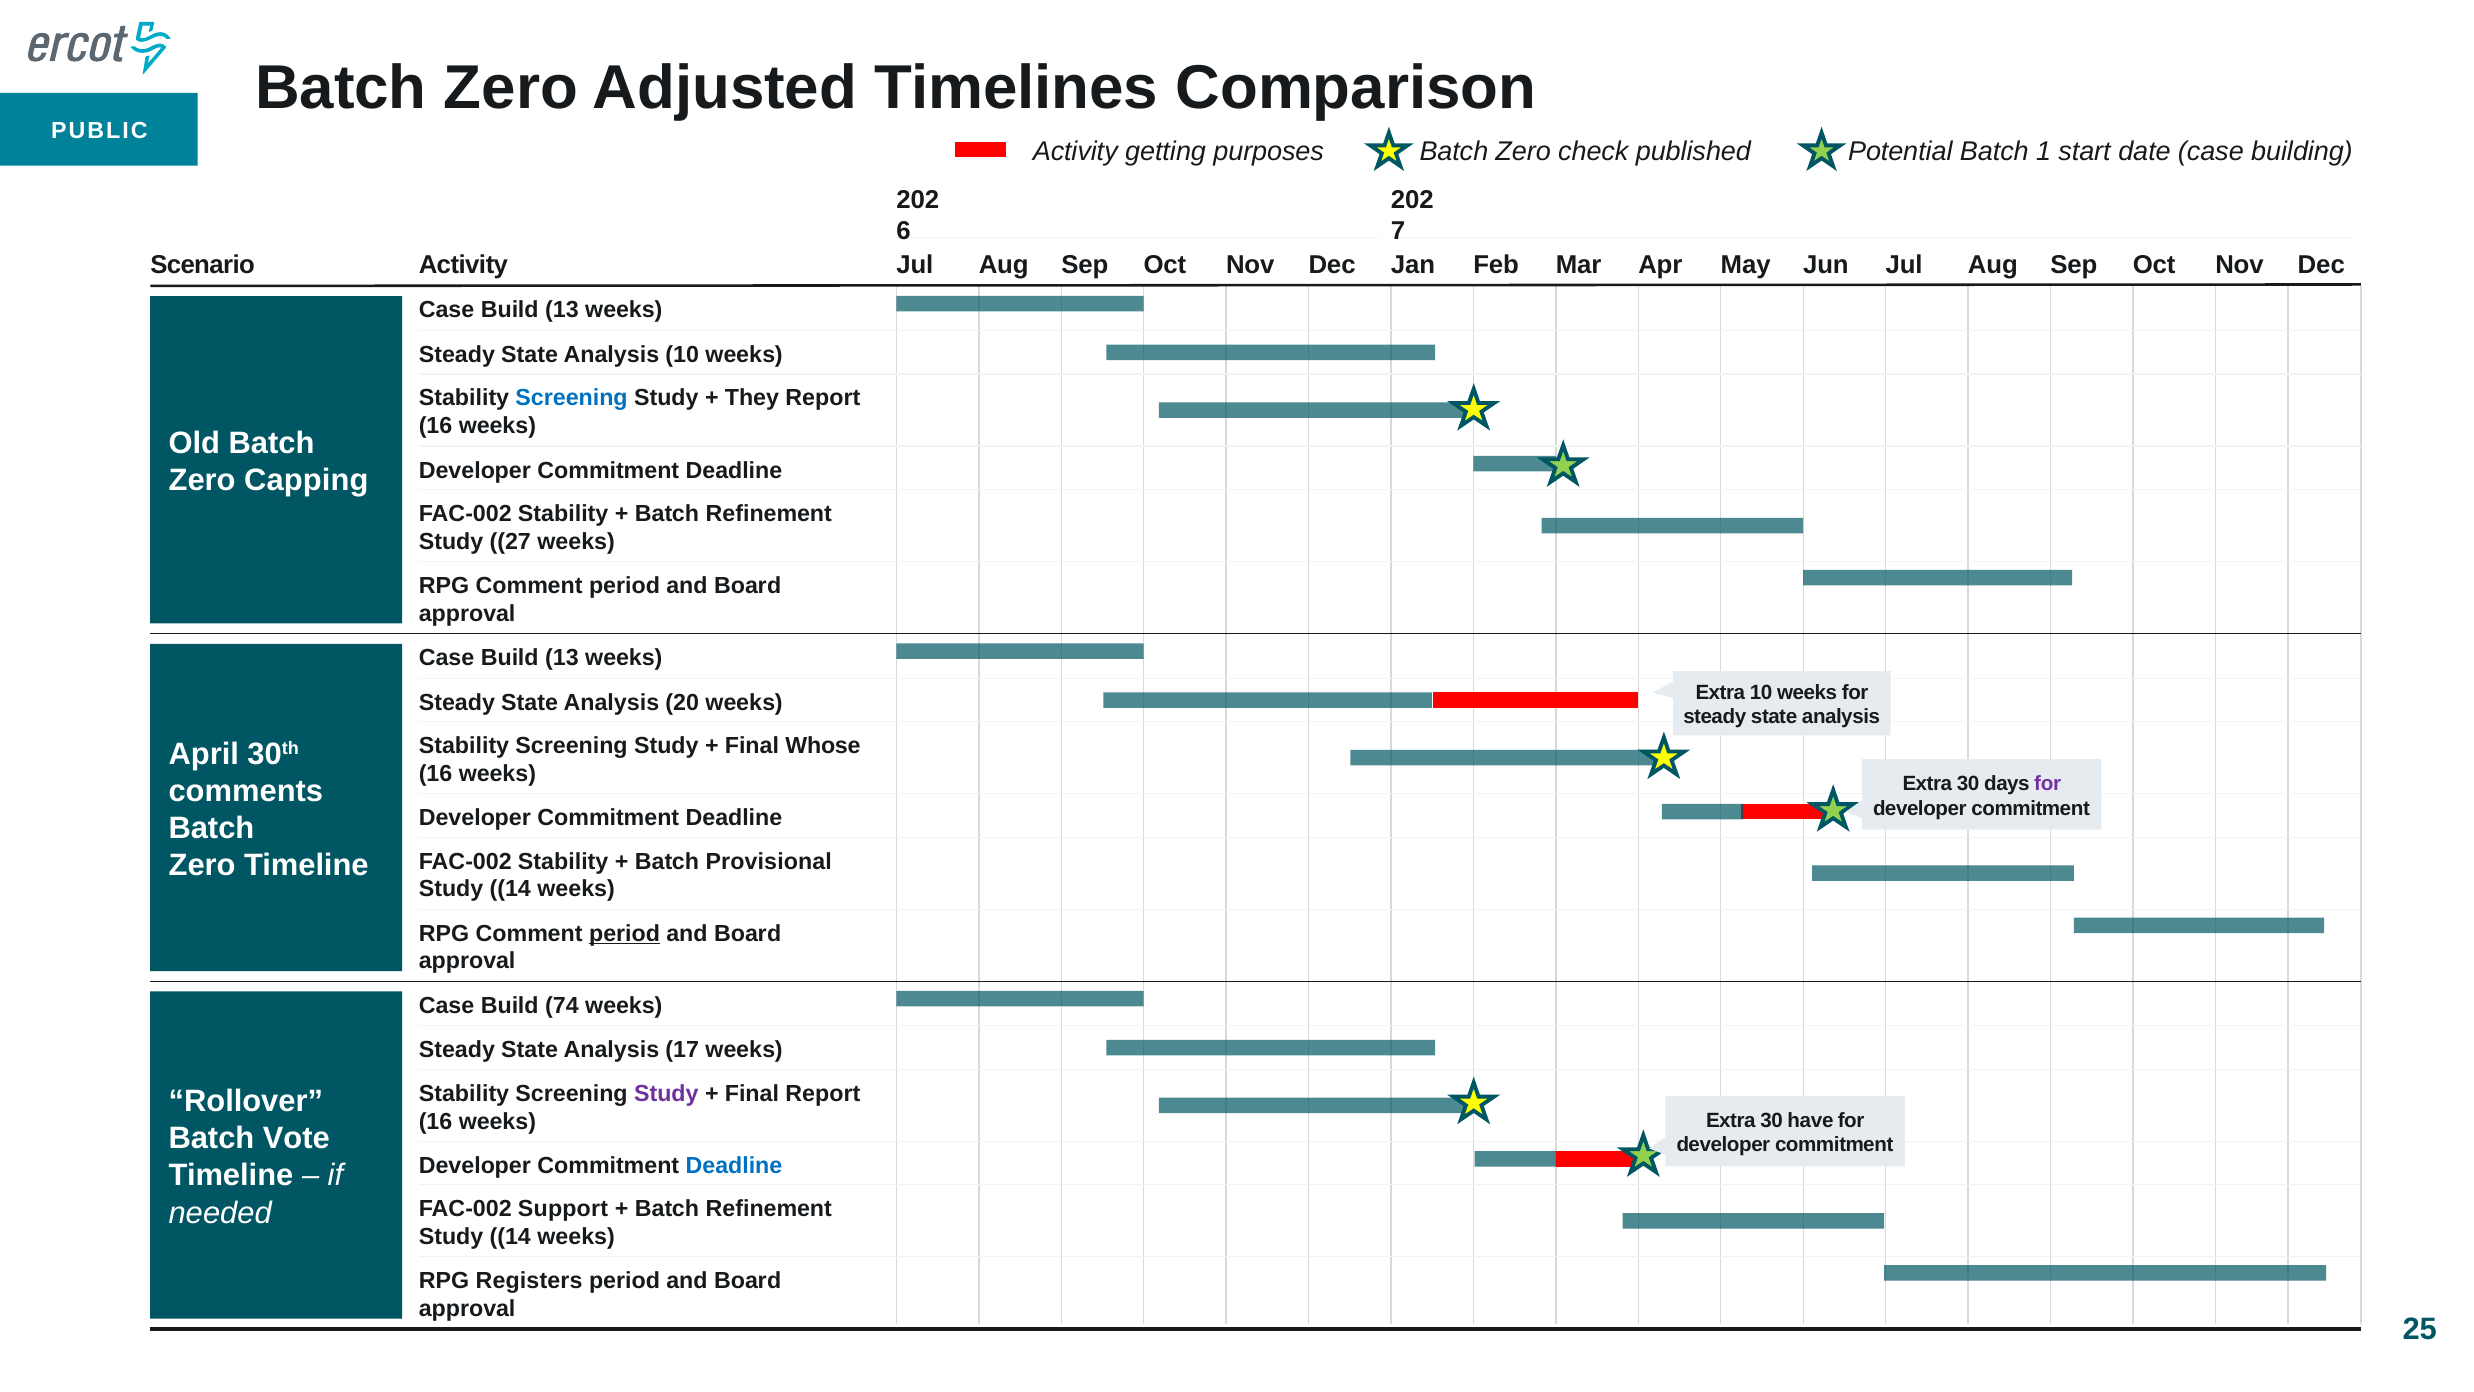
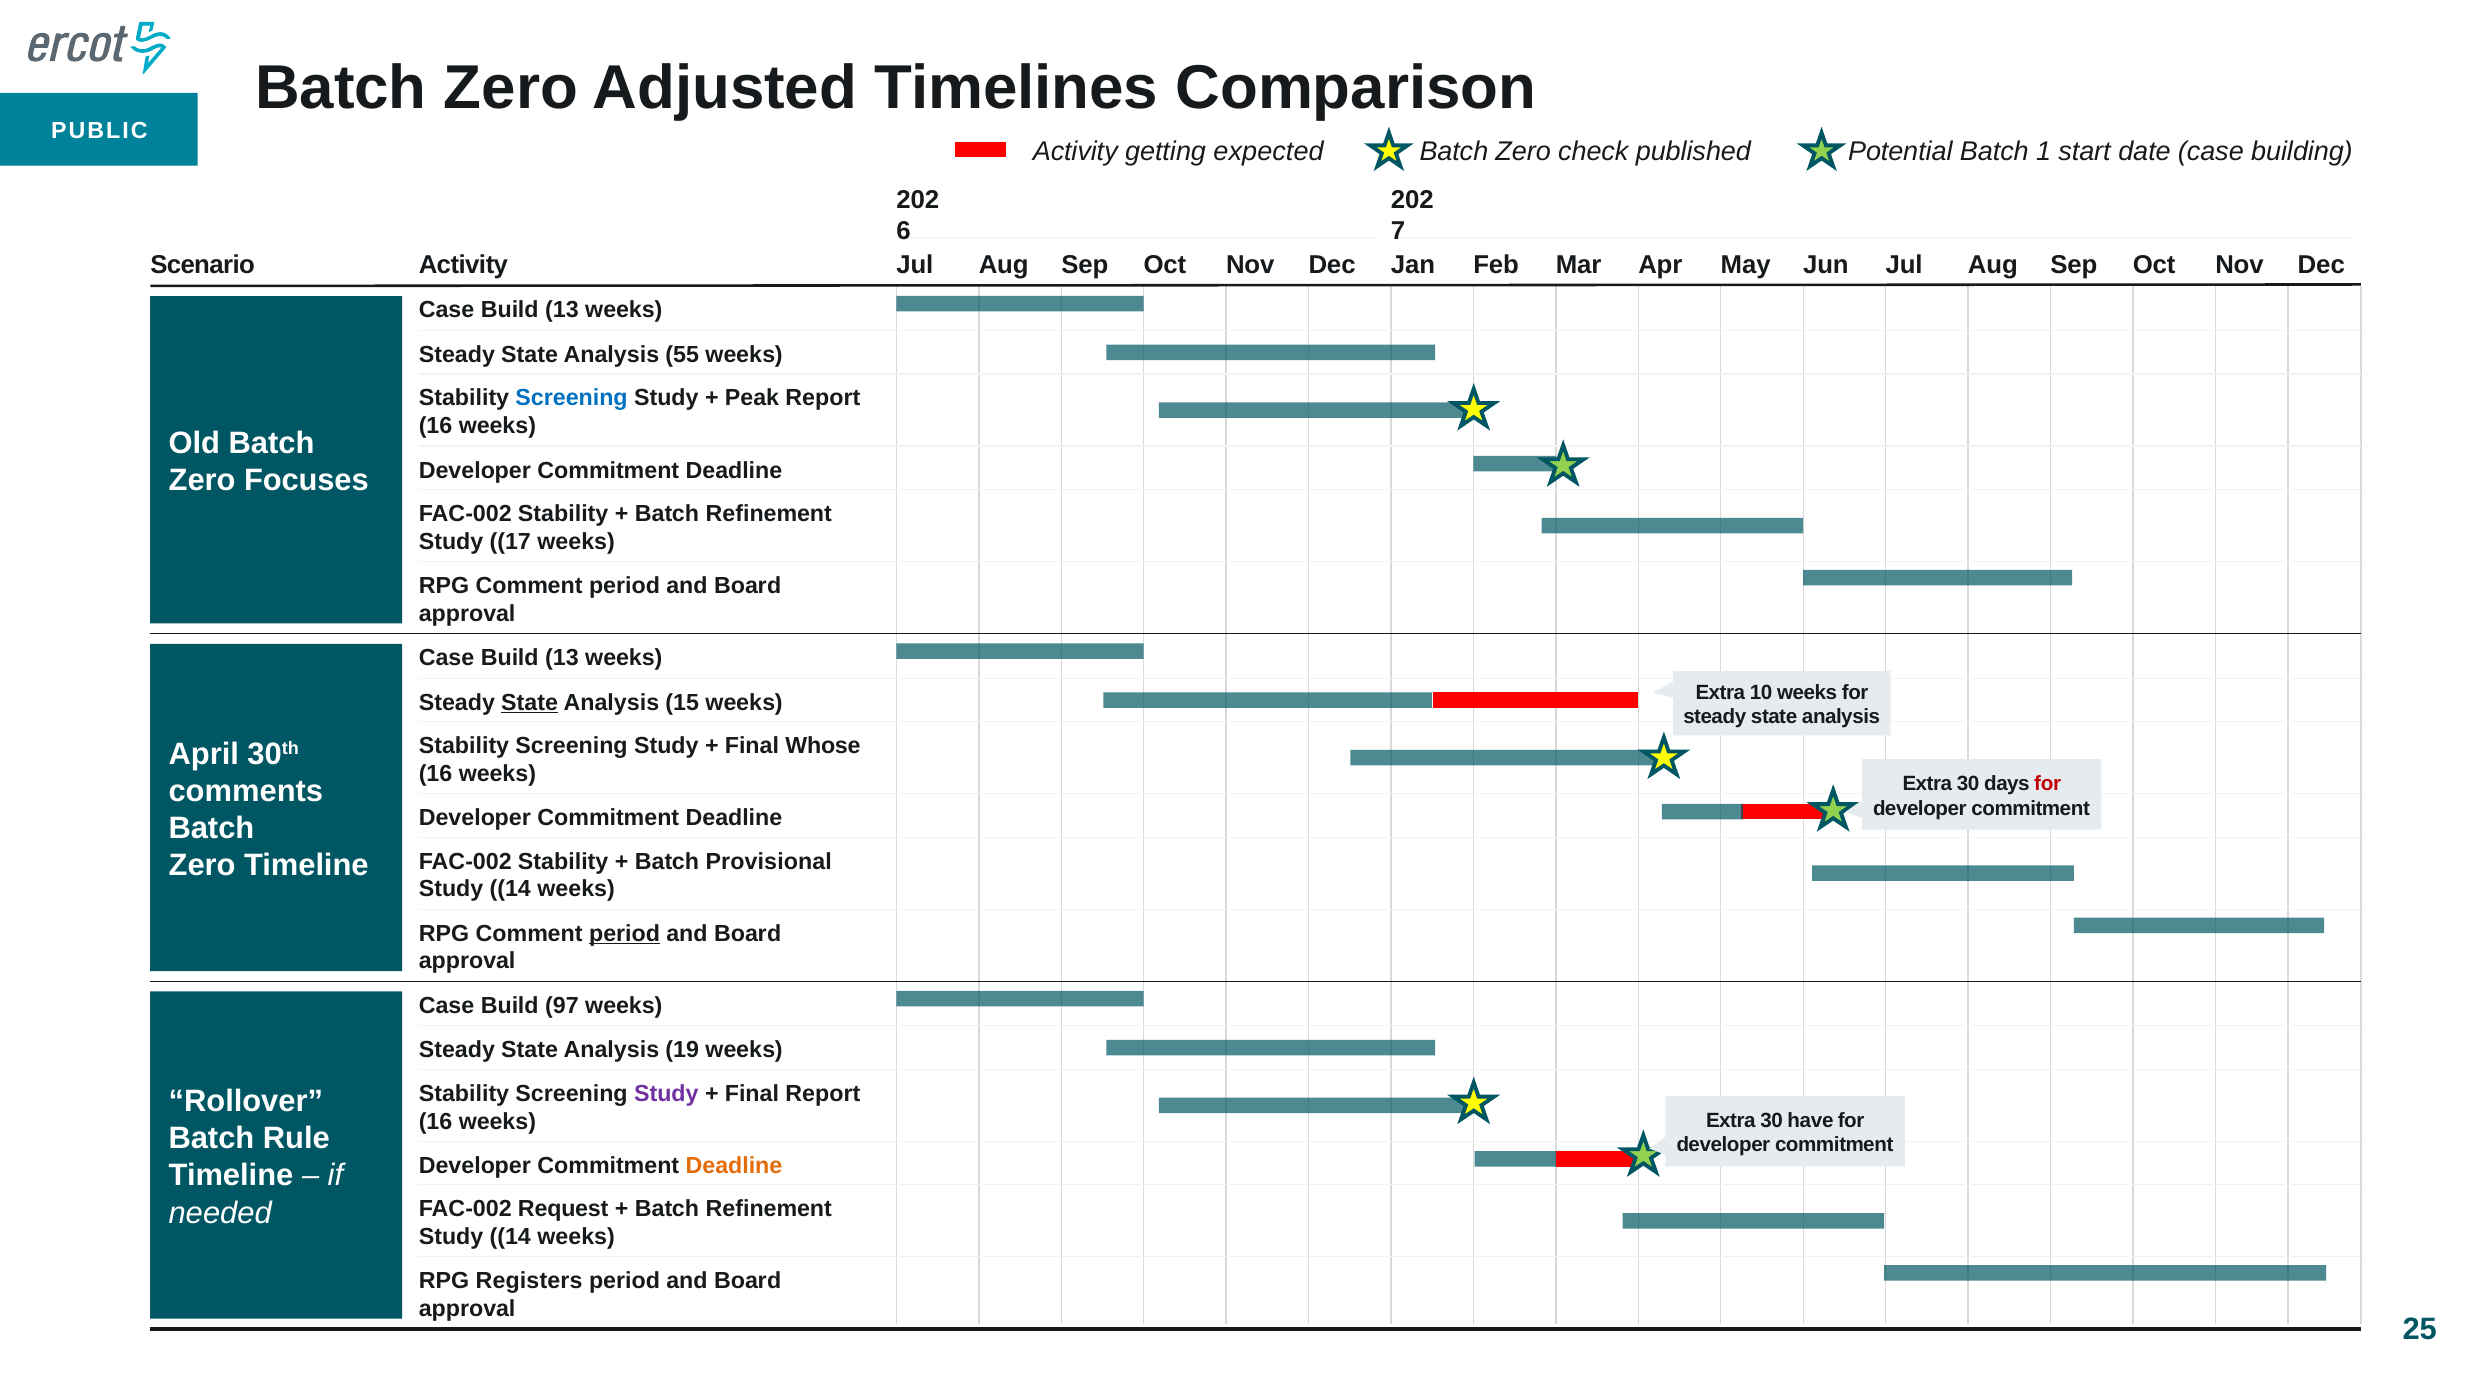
purposes: purposes -> expected
Analysis 10: 10 -> 55
They: They -> Peak
Capping: Capping -> Focuses
27: 27 -> 17
State at (530, 702) underline: none -> present
20: 20 -> 15
for at (2048, 783) colour: purple -> red
74: 74 -> 97
17: 17 -> 19
Vote: Vote -> Rule
Deadline at (734, 1165) colour: blue -> orange
Support: Support -> Request
